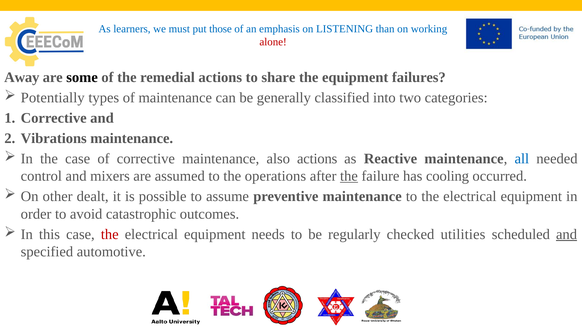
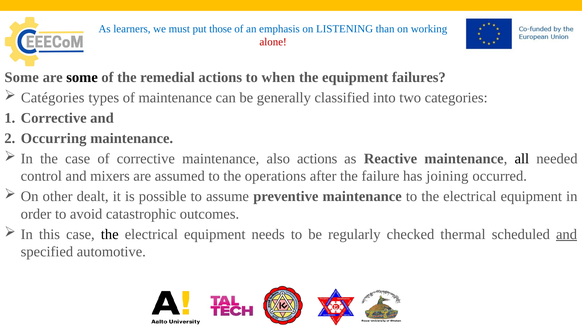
Away at (22, 77): Away -> Some
share: share -> when
Potentially: Potentially -> Catégories
Vibrations: Vibrations -> Occurring
all colour: blue -> black
the at (349, 176) underline: present -> none
cooling: cooling -> joining
the at (110, 235) colour: red -> black
utilities: utilities -> thermal
